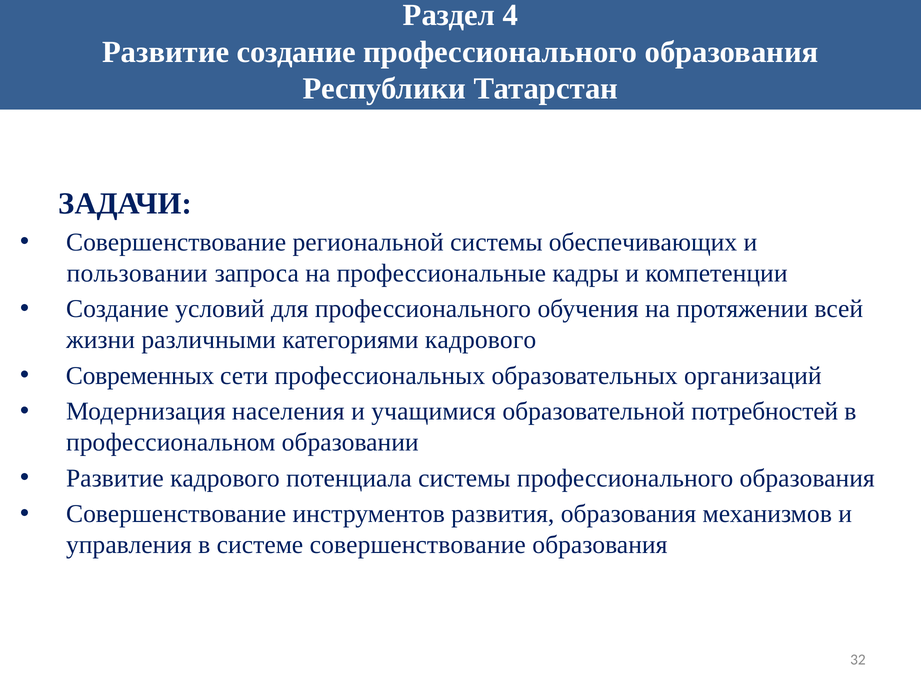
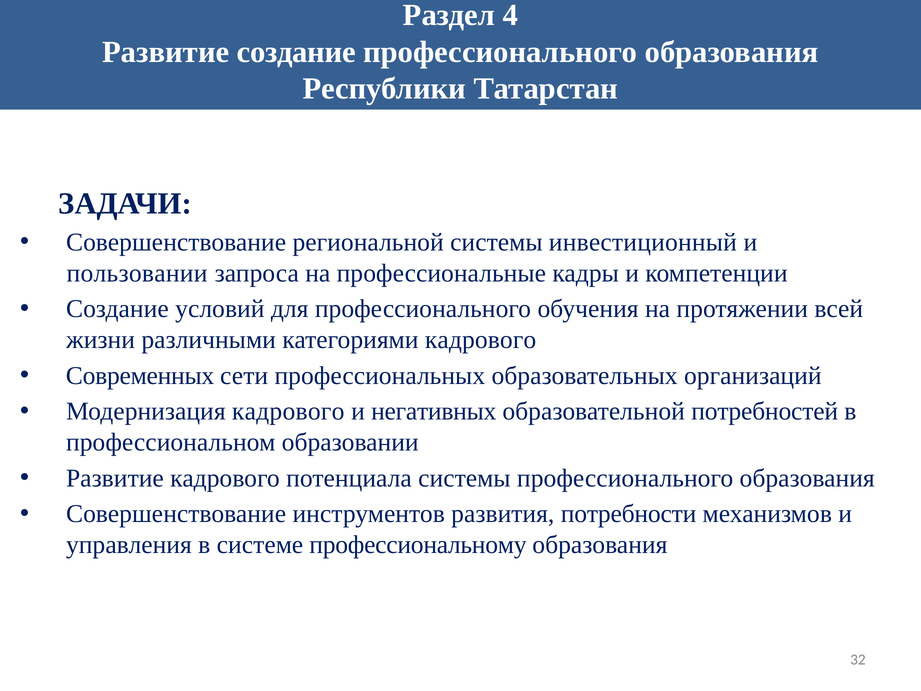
обеспечивающих: обеспечивающих -> инвестиционный
Модернизация населения: населения -> кадрового
учащимися: учащимися -> негативных
развития образования: образования -> потребности
системе совершенствование: совершенствование -> профессиональному
